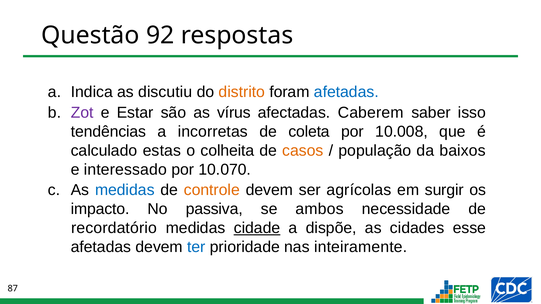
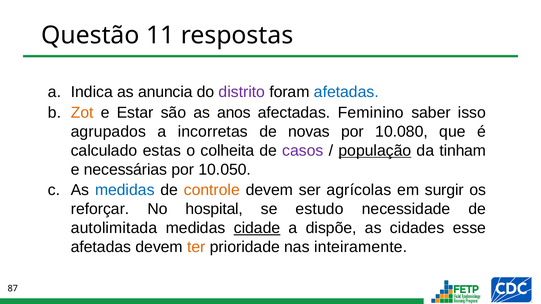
92: 92 -> 11
discutiu: discutiu -> anuncia
distrito colour: orange -> purple
Zot colour: purple -> orange
vírus: vírus -> anos
Caberem: Caberem -> Feminino
tendências: tendências -> agrupados
coleta: coleta -> novas
10.008: 10.008 -> 10.080
casos colour: orange -> purple
população underline: none -> present
baixos: baixos -> tinham
interessado: interessado -> necessárias
10.070: 10.070 -> 10.050
impacto: impacto -> reforçar
passiva: passiva -> hospital
ambos: ambos -> estudo
recordatório: recordatório -> autolimitada
ter colour: blue -> orange
